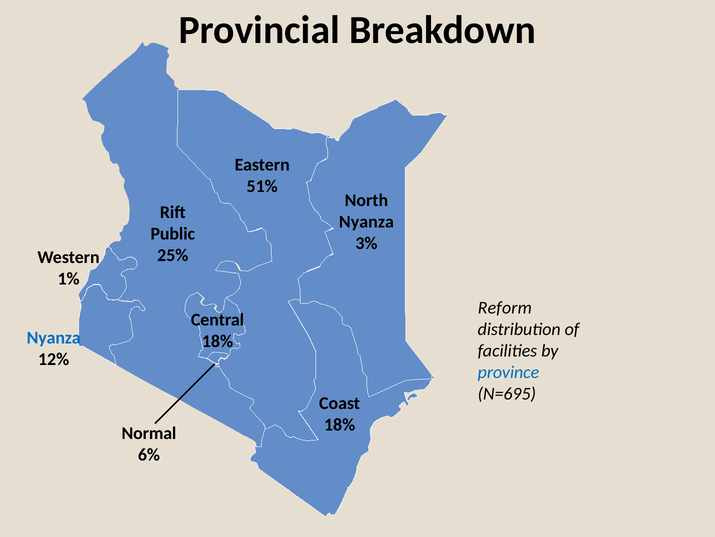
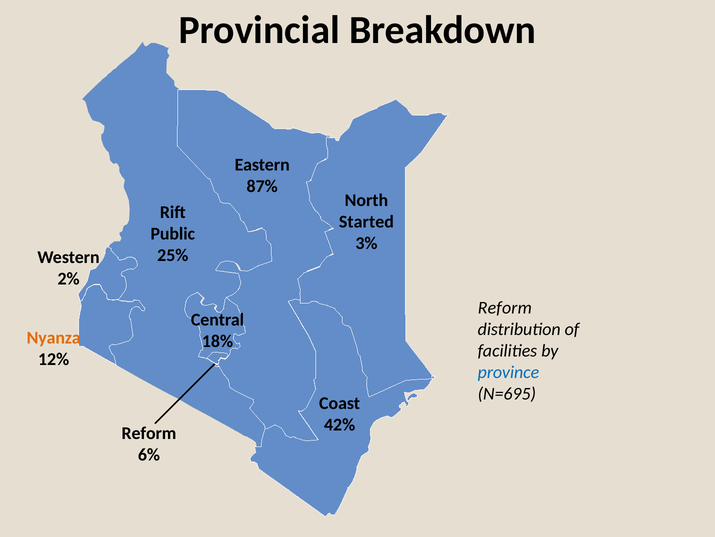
51%: 51% -> 87%
Nyanza at (366, 222): Nyanza -> Started
1%: 1% -> 2%
Nyanza at (54, 337) colour: blue -> orange
18% at (340, 424): 18% -> 42%
Normal at (149, 433): Normal -> Reform
